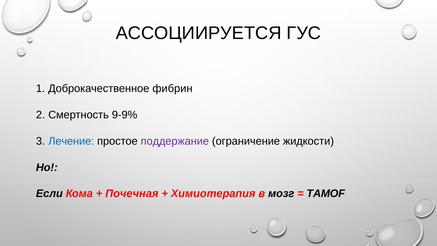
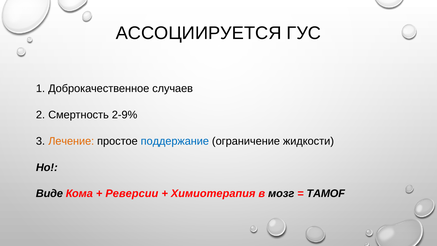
фибрин: фибрин -> случаев
9-9%: 9-9% -> 2-9%
Лечение colour: blue -> orange
поддержание colour: purple -> blue
Если: Если -> Виде
Почечная: Почечная -> Реверсии
